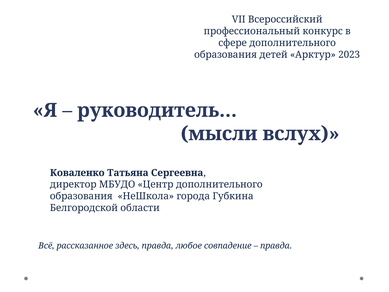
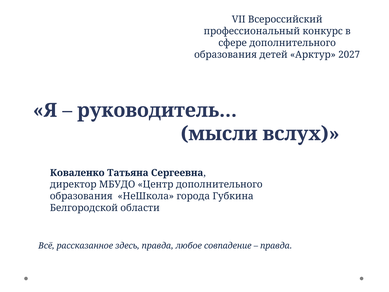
2023: 2023 -> 2027
